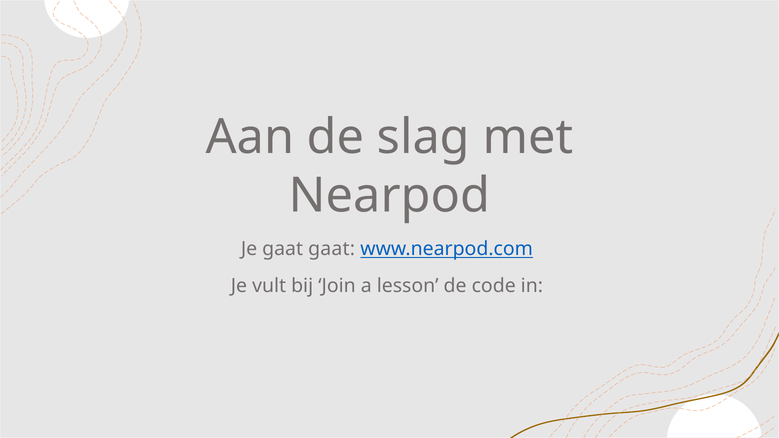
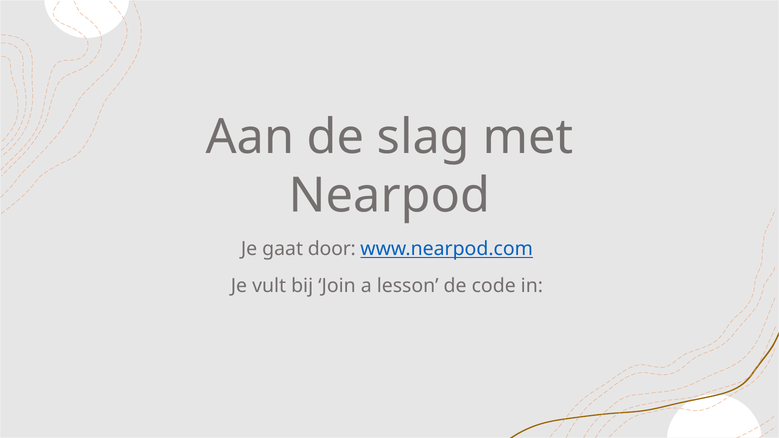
gaat gaat: gaat -> door
